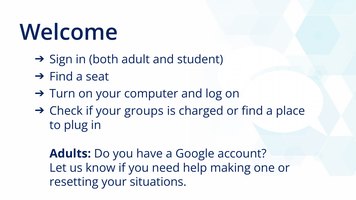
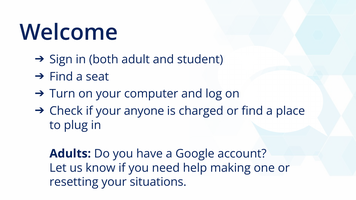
groups: groups -> anyone
